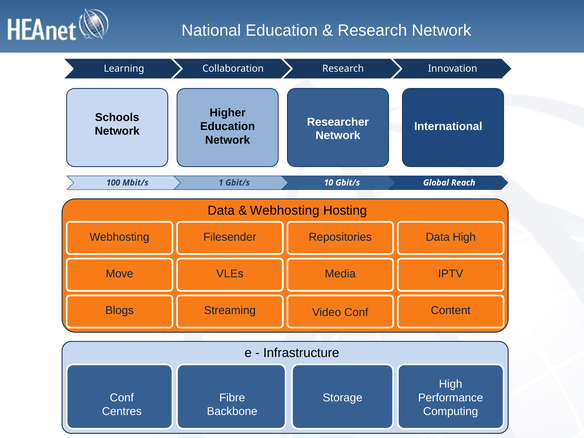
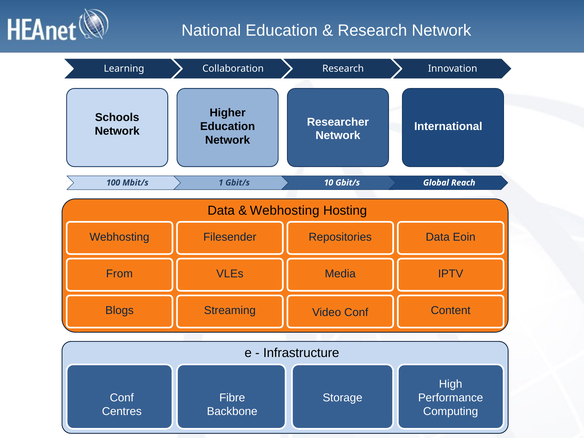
Data High: High -> Eoin
Move: Move -> From
